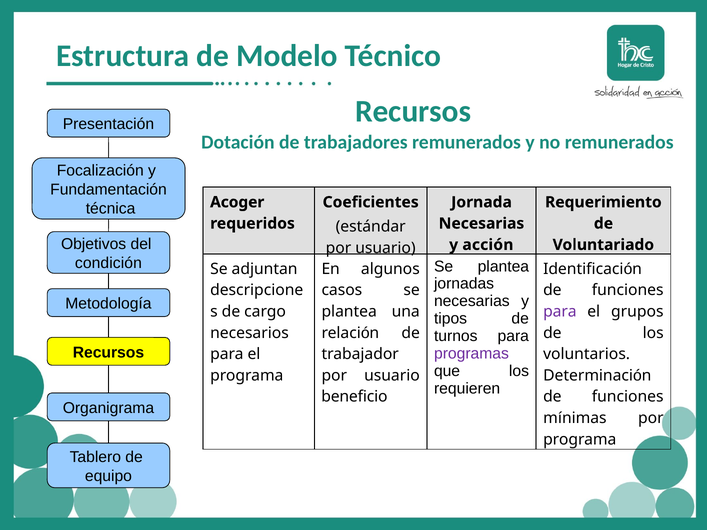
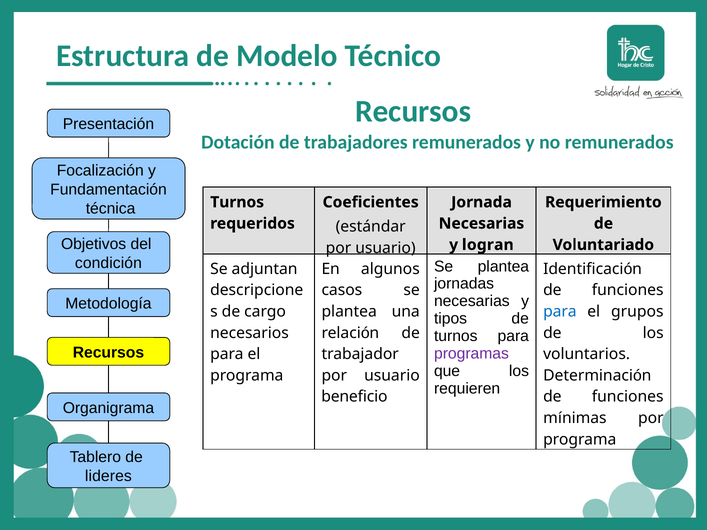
Acoger at (237, 202): Acoger -> Turnos
acción: acción -> logran
para at (560, 312) colour: purple -> blue
equipo: equipo -> lideres
